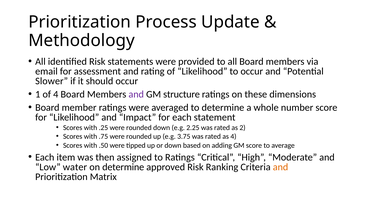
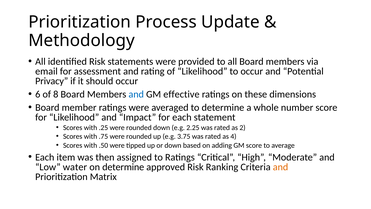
Slower: Slower -> Privacy
1: 1 -> 6
of 4: 4 -> 8
and at (136, 94) colour: purple -> blue
structure: structure -> effective
